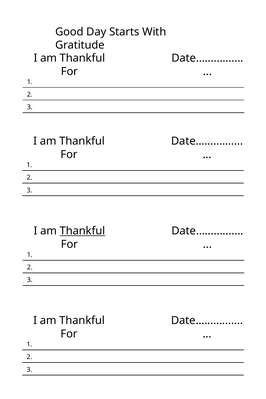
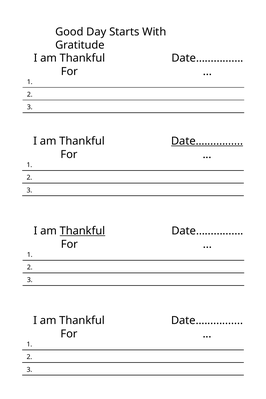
Date… at (207, 141) underline: none -> present
